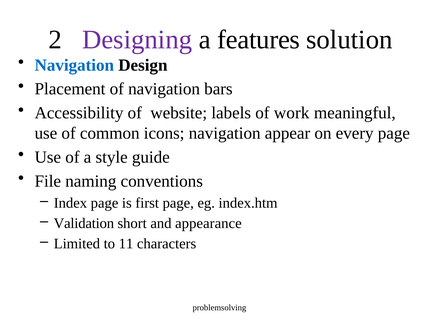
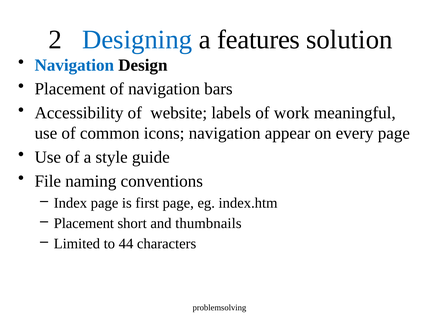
Designing colour: purple -> blue
Validation at (84, 224): Validation -> Placement
appearance: appearance -> thumbnails
11: 11 -> 44
